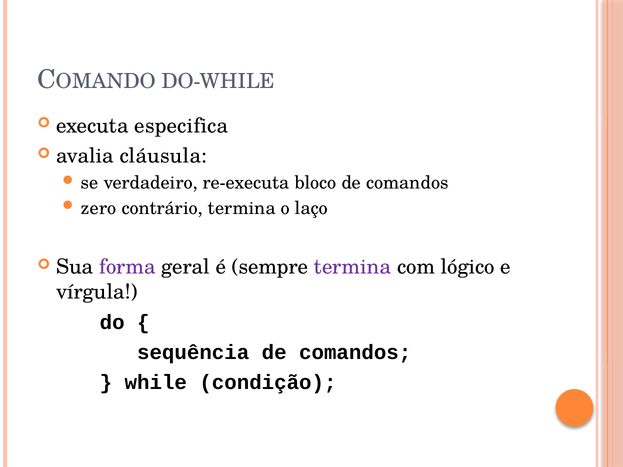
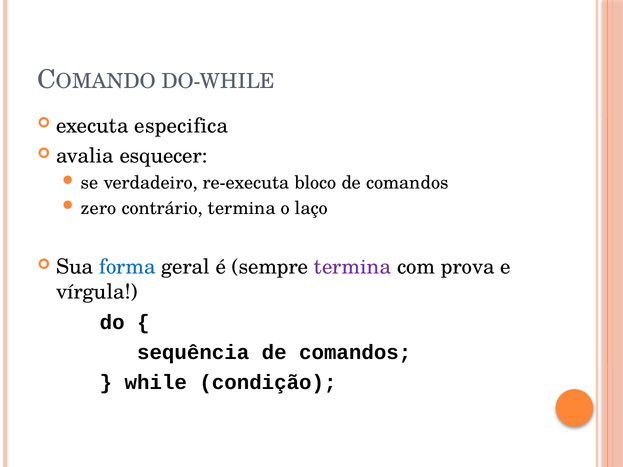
cláusula: cláusula -> esquecer
forma colour: purple -> blue
lógico: lógico -> prova
